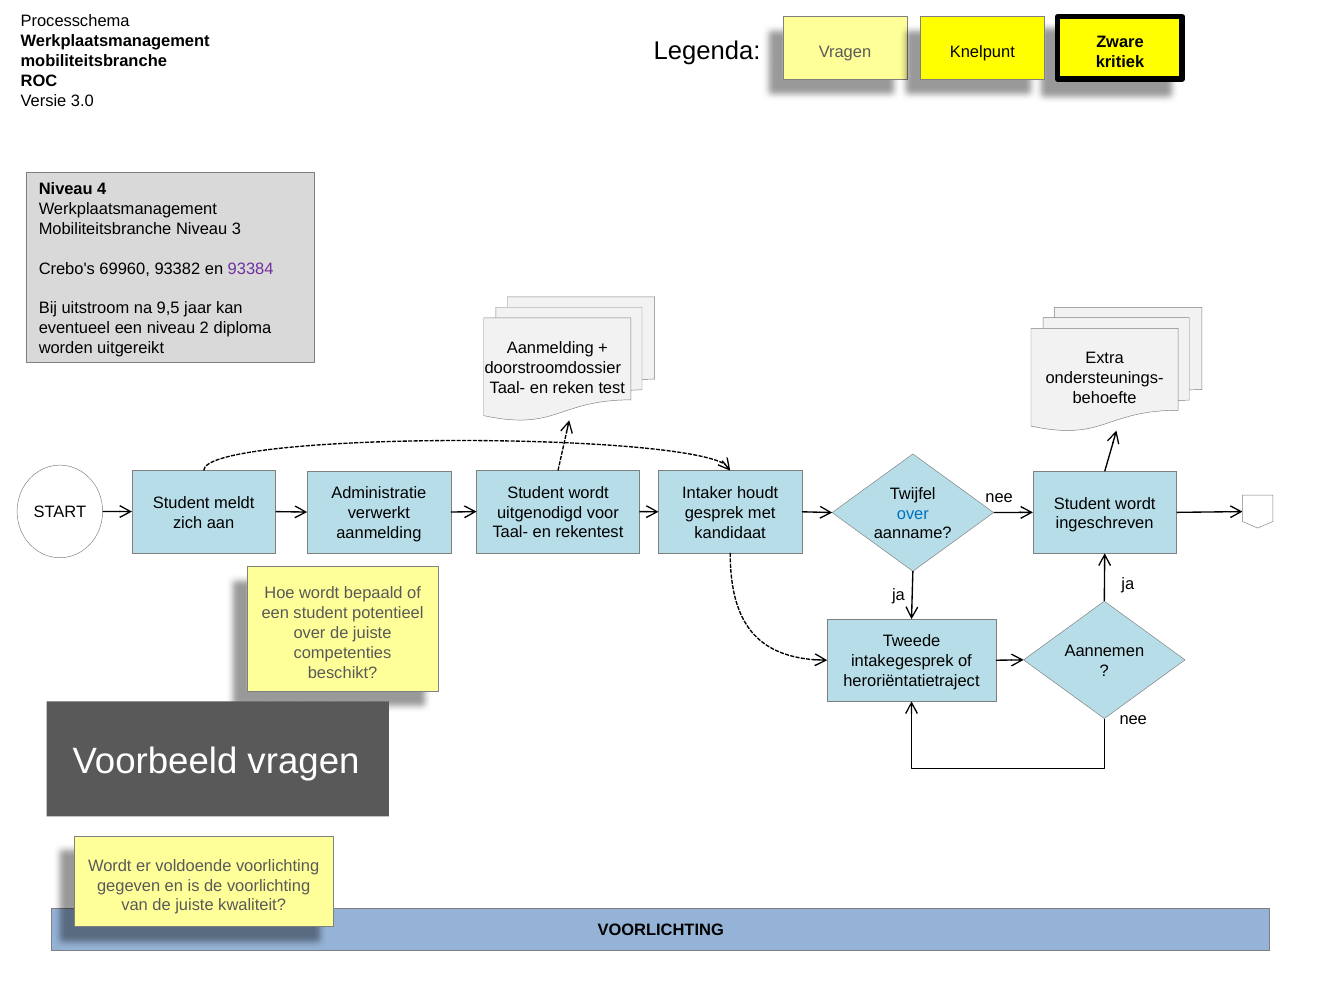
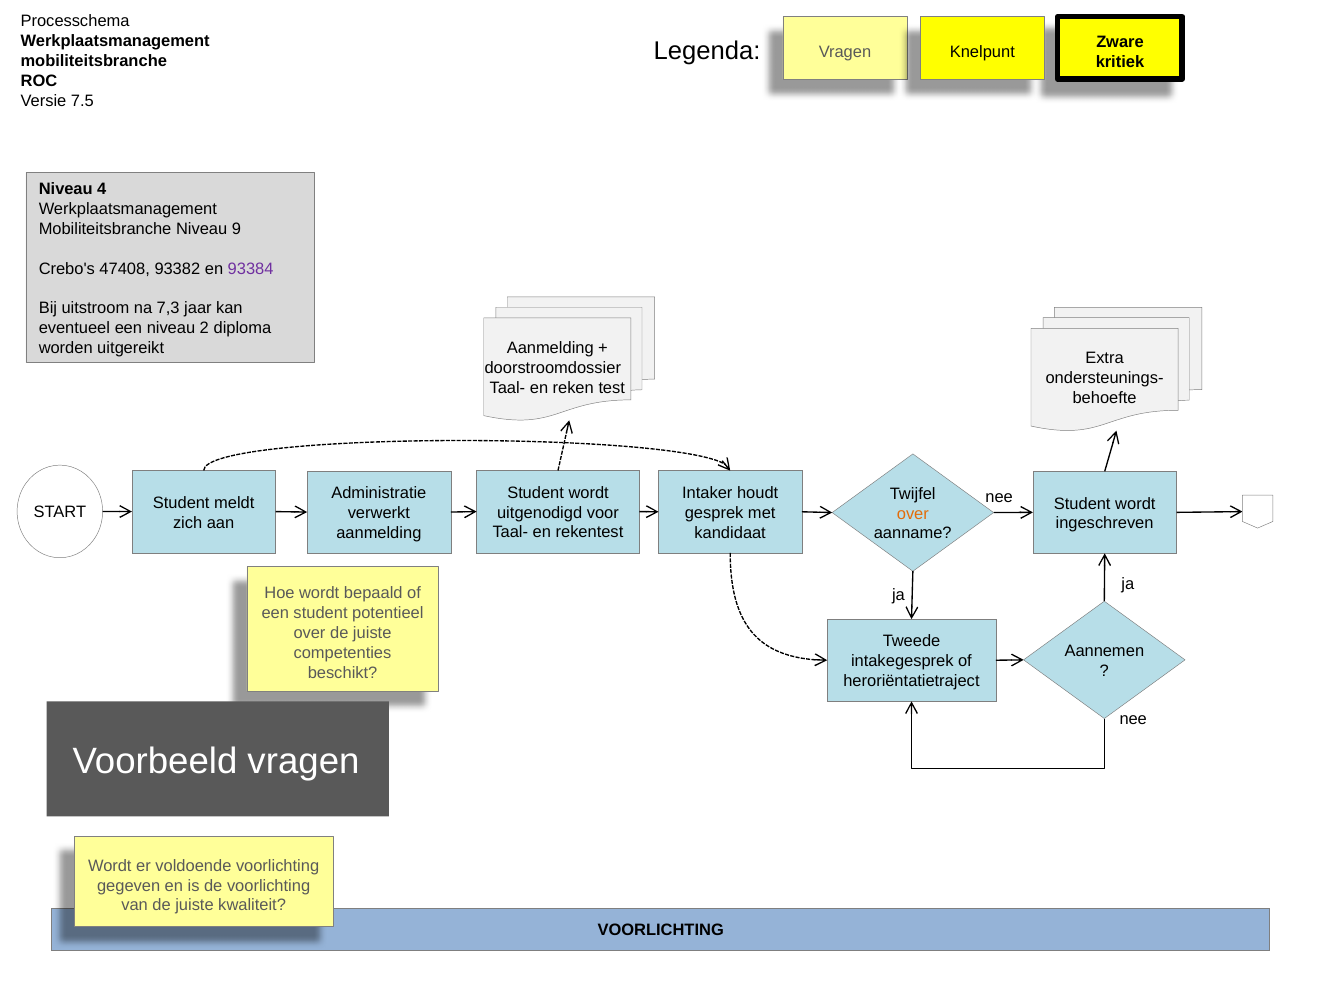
3.0: 3.0 -> 7.5
3: 3 -> 9
69960: 69960 -> 47408
9,5: 9,5 -> 7,3
over at (913, 514) colour: blue -> orange
